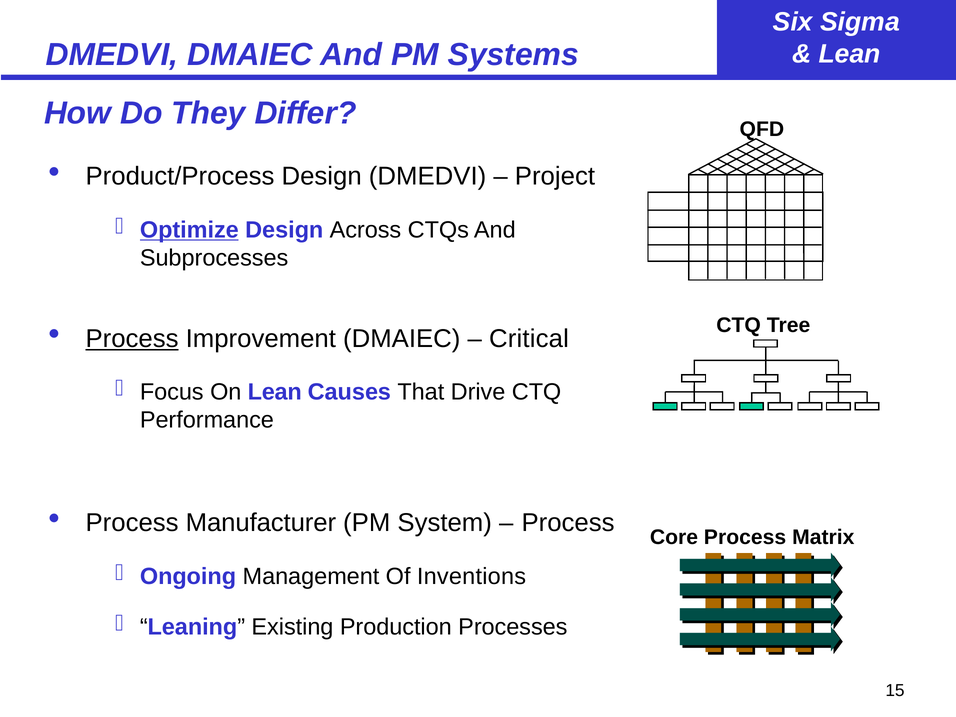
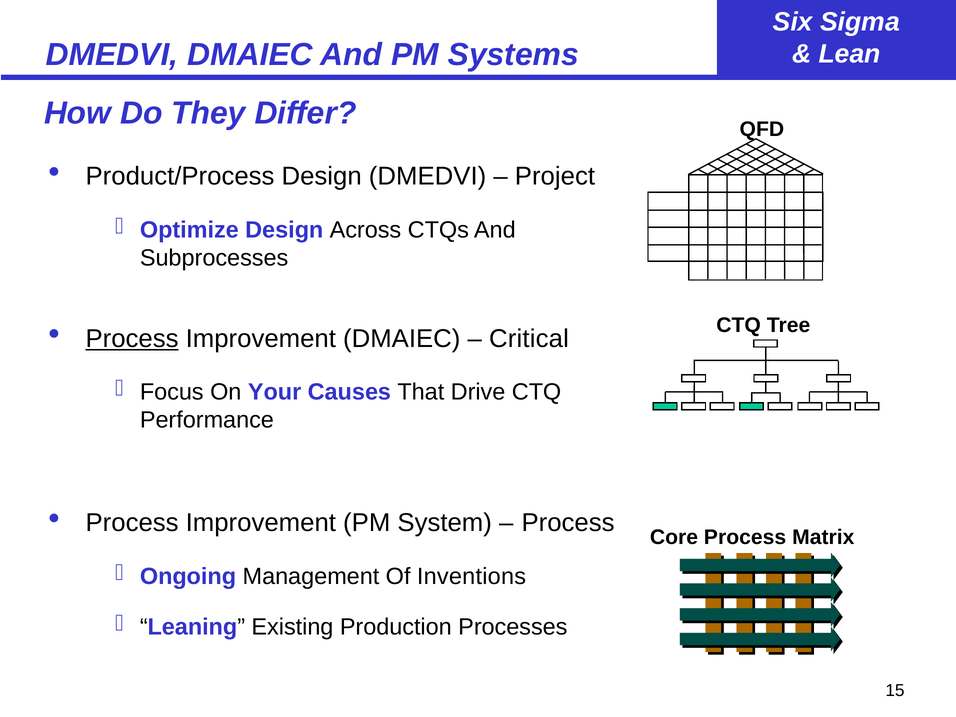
Optimize underline: present -> none
On Lean: Lean -> Your
Manufacturer at (261, 523): Manufacturer -> Improvement
